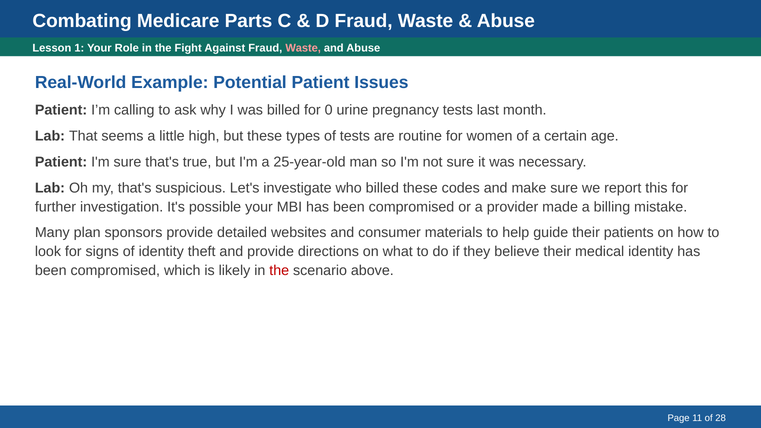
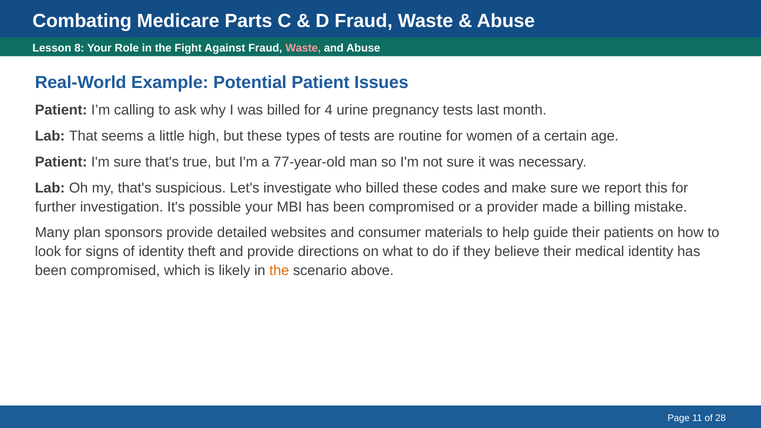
1: 1 -> 8
0: 0 -> 4
25-year-old: 25-year-old -> 77-year-old
the at (279, 270) colour: red -> orange
